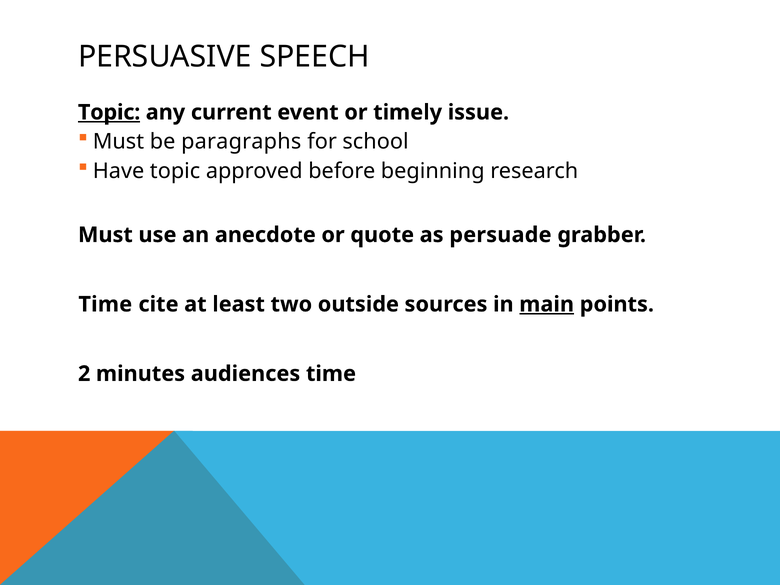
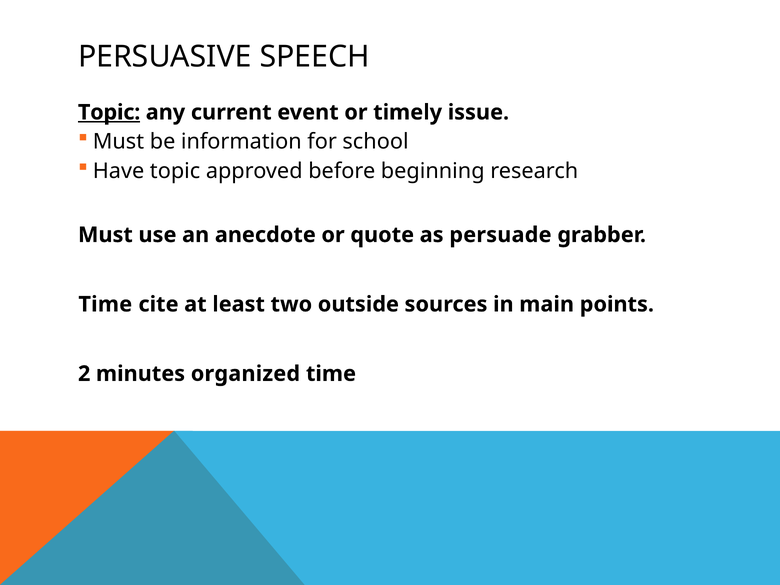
paragraphs: paragraphs -> information
main underline: present -> none
audiences: audiences -> organized
